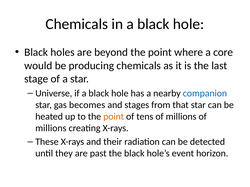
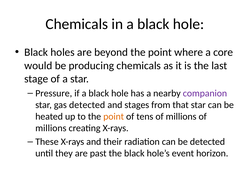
Universe: Universe -> Pressure
companion colour: blue -> purple
gas becomes: becomes -> detected
